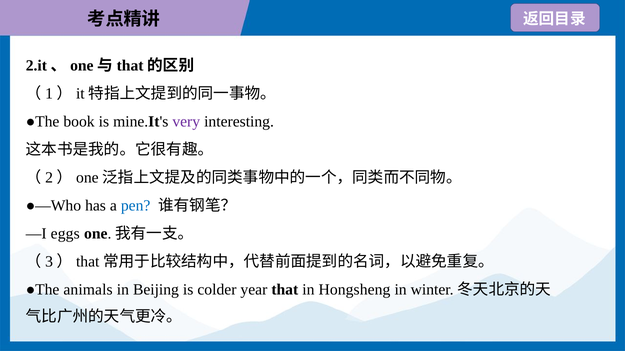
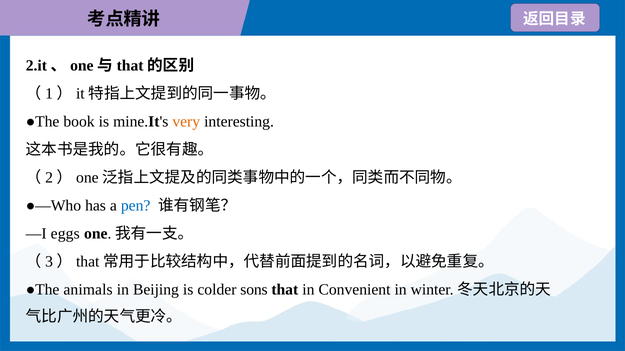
very colour: purple -> orange
year: year -> sons
Hongsheng: Hongsheng -> Convenient
